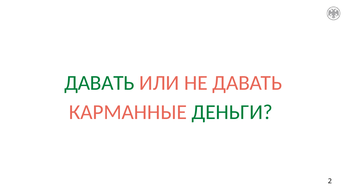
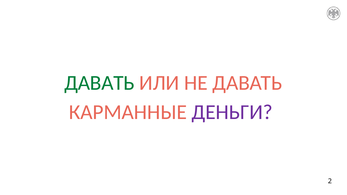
ДЕНЬГИ colour: green -> purple
